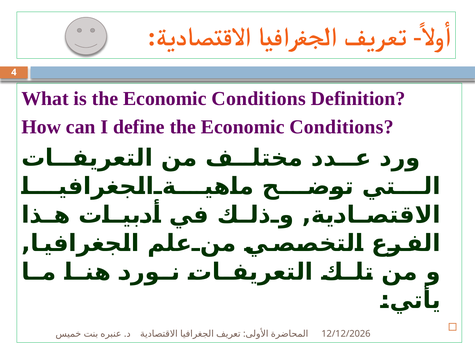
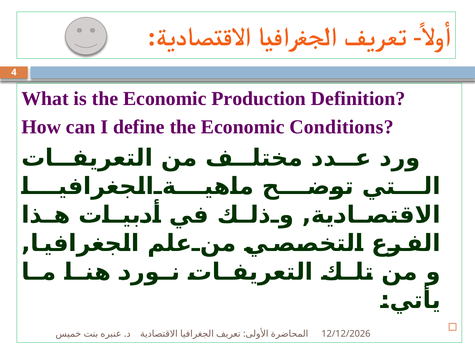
is the Economic Conditions: Conditions -> Production
